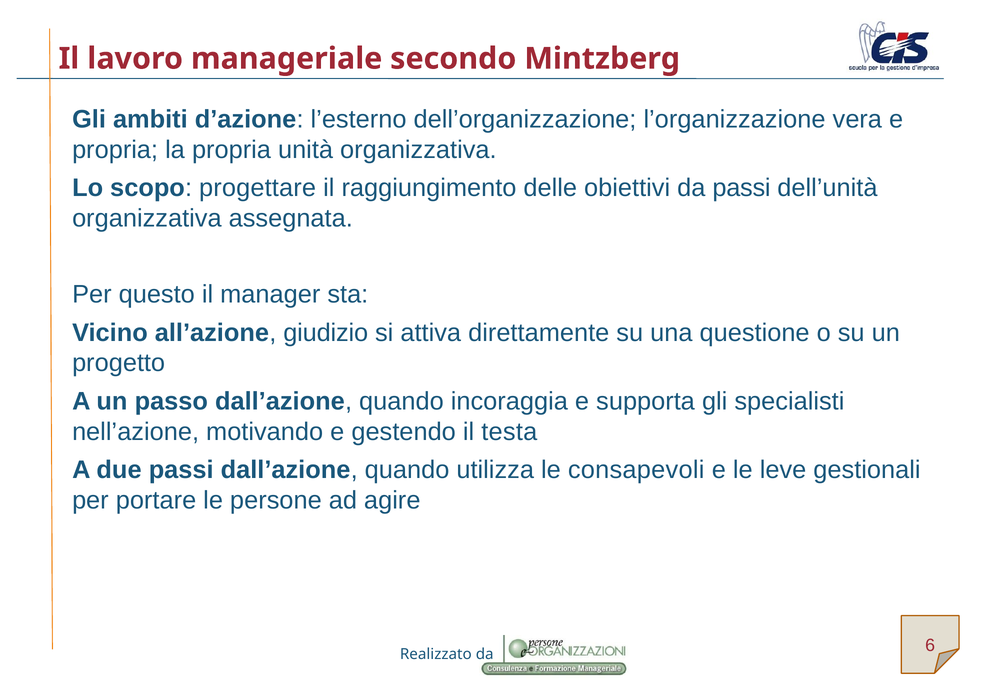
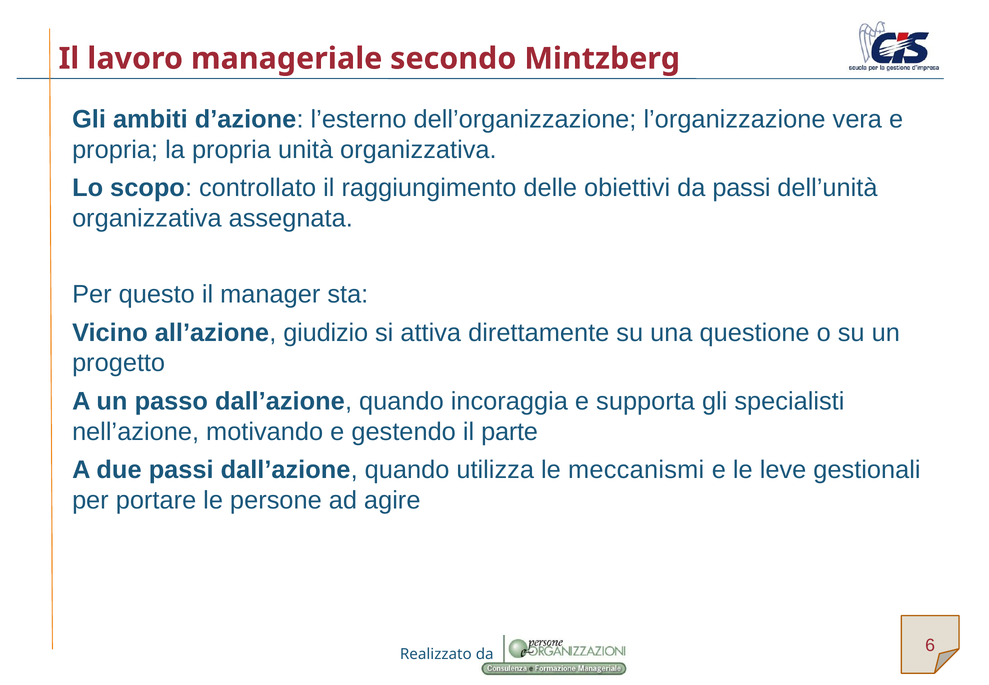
progettare: progettare -> controllato
testa: testa -> parte
consapevoli: consapevoli -> meccanismi
